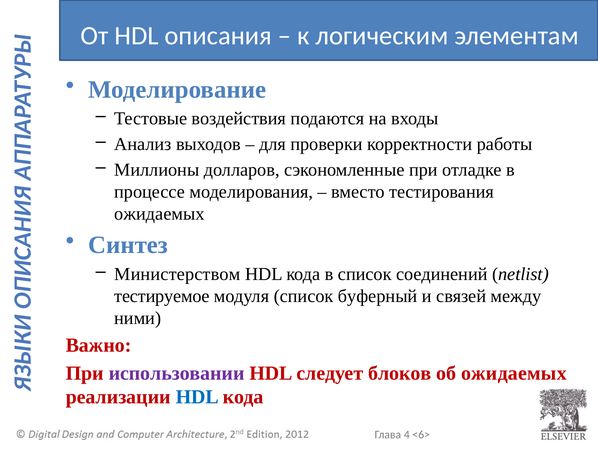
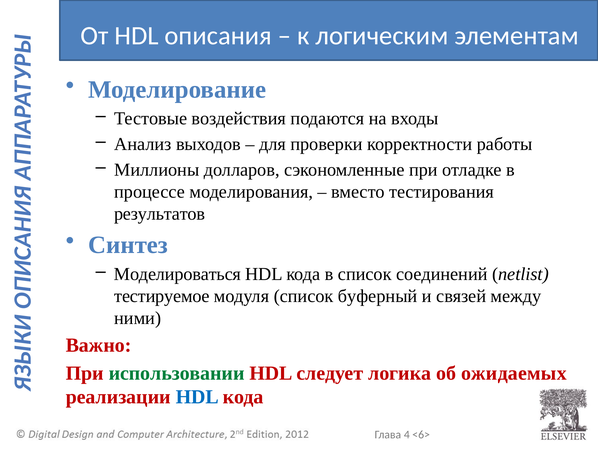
ожидаемых at (159, 213): ожидаемых -> результатов
Министерством: Министерством -> Моделироваться
использовании colour: purple -> green
блоков: блоков -> логика
